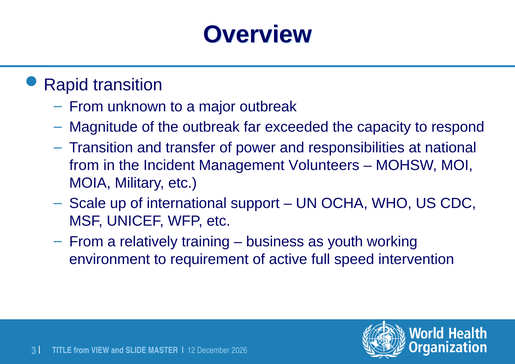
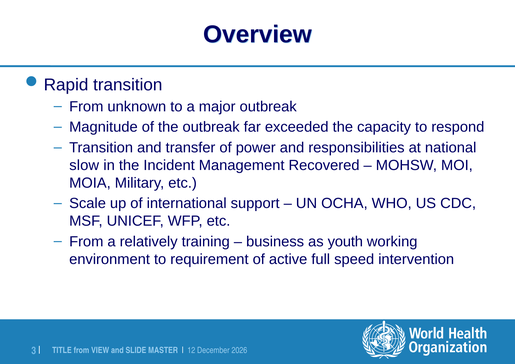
from at (84, 165): from -> slow
Volunteers: Volunteers -> Recovered
